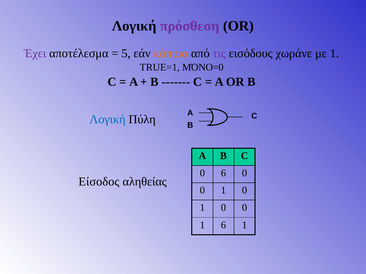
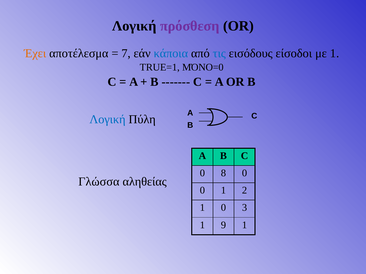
Έχει colour: purple -> orange
5: 5 -> 7
κάποια colour: orange -> blue
τις colour: purple -> blue
χωράνε: χωράνε -> είσοδοι
0 6: 6 -> 8
Είσοδος: Είσοδος -> Γλώσσα
0 at (245, 191): 0 -> 2
1 0 0: 0 -> 3
1 6: 6 -> 9
